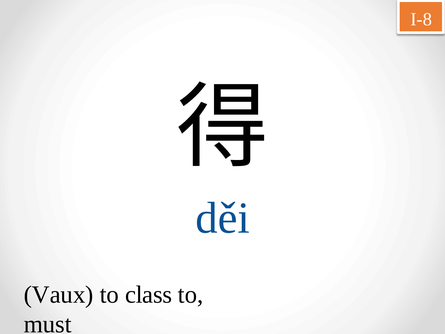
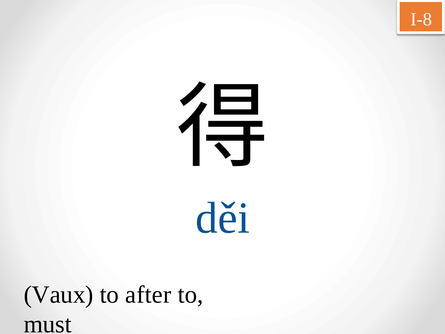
class: class -> after
